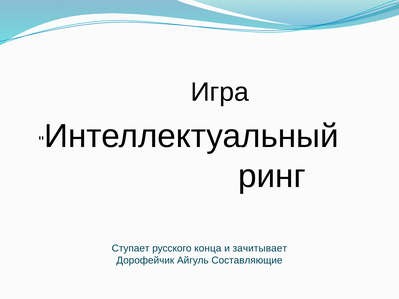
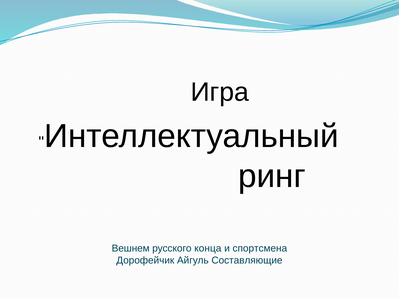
Ступает: Ступает -> Вешнем
зачитывает: зачитывает -> спортсмена
